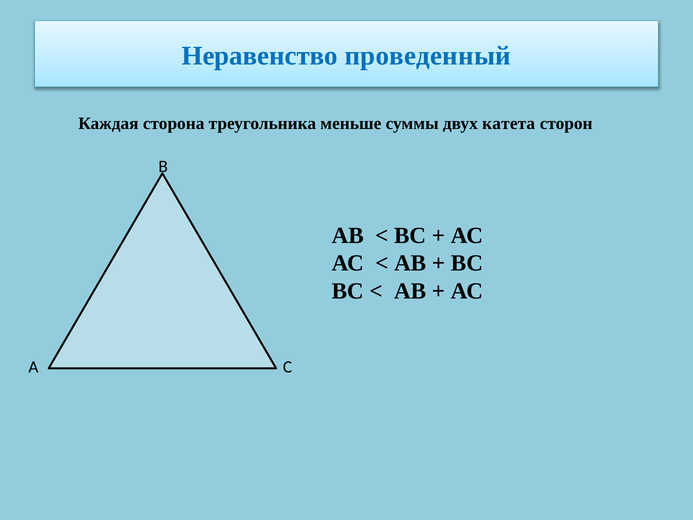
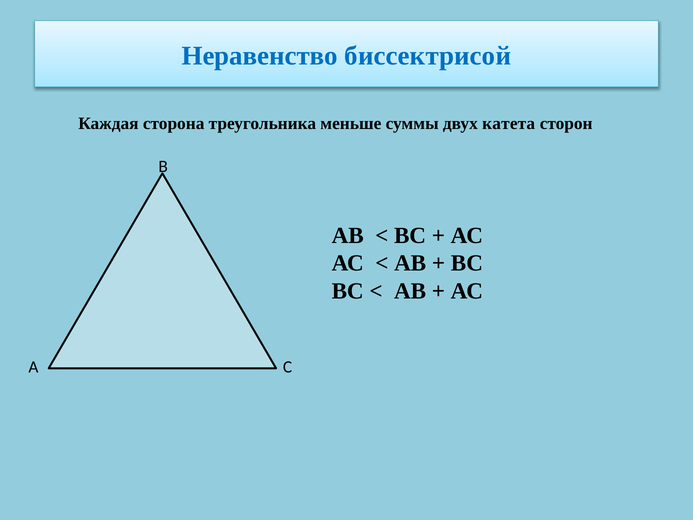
проведенный: проведенный -> биссектрисой
